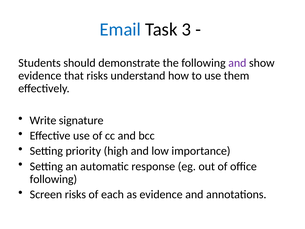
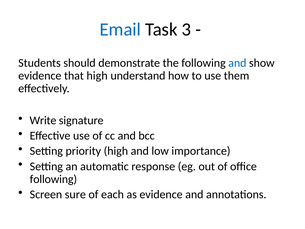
and at (237, 63) colour: purple -> blue
that risks: risks -> high
Screen risks: risks -> sure
